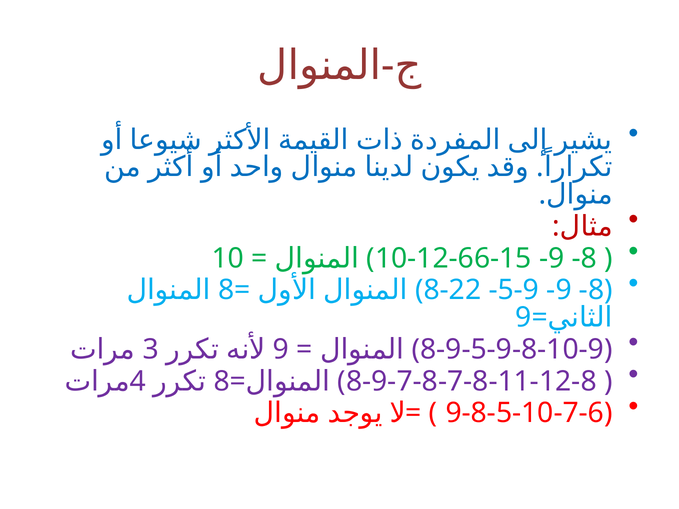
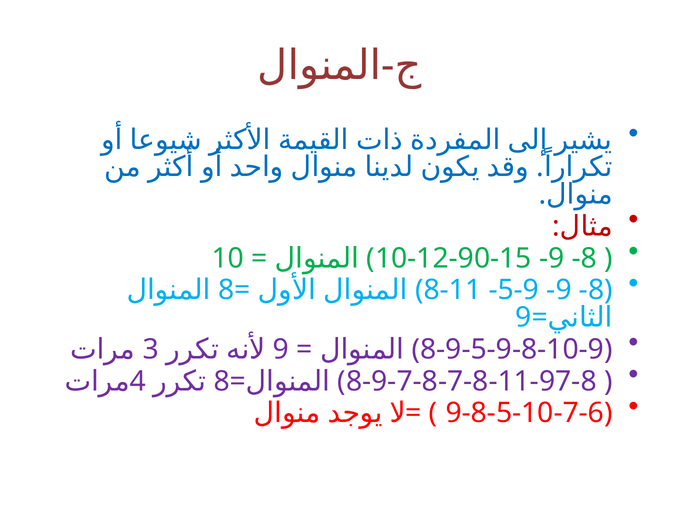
10-12-66-15: 10-12-66-15 -> 10-12-90-15
8-22: 8-22 -> 8-11
8-9-7-8-7-8-11-12-8: 8-9-7-8-7-8-11-12-8 -> 8-9-7-8-7-8-11-97-8
